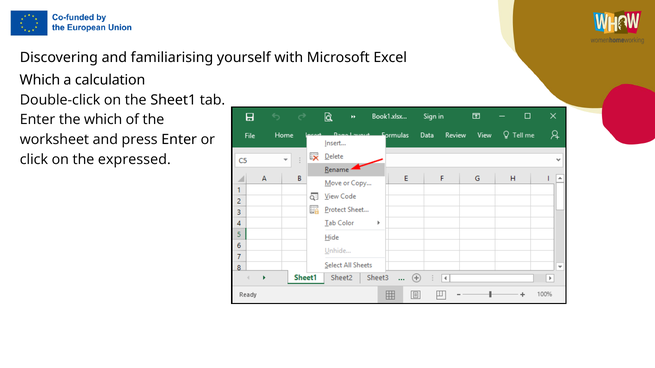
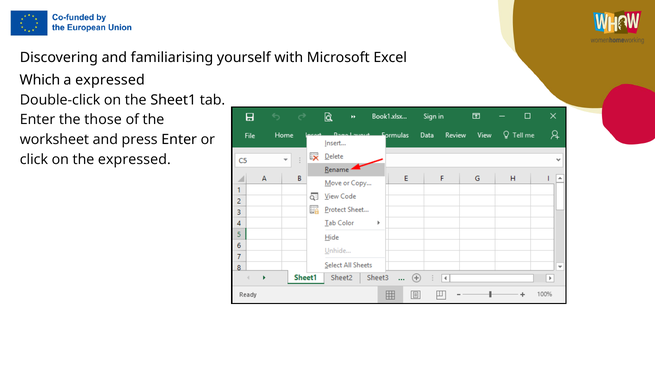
a calculation: calculation -> expressed
the which: which -> those
